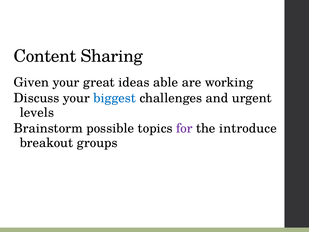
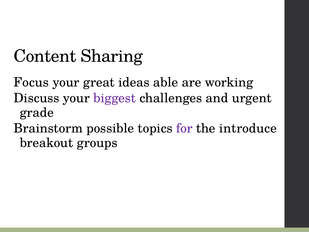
Given: Given -> Focus
biggest colour: blue -> purple
levels: levels -> grade
